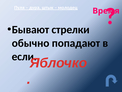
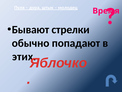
если: если -> этих
